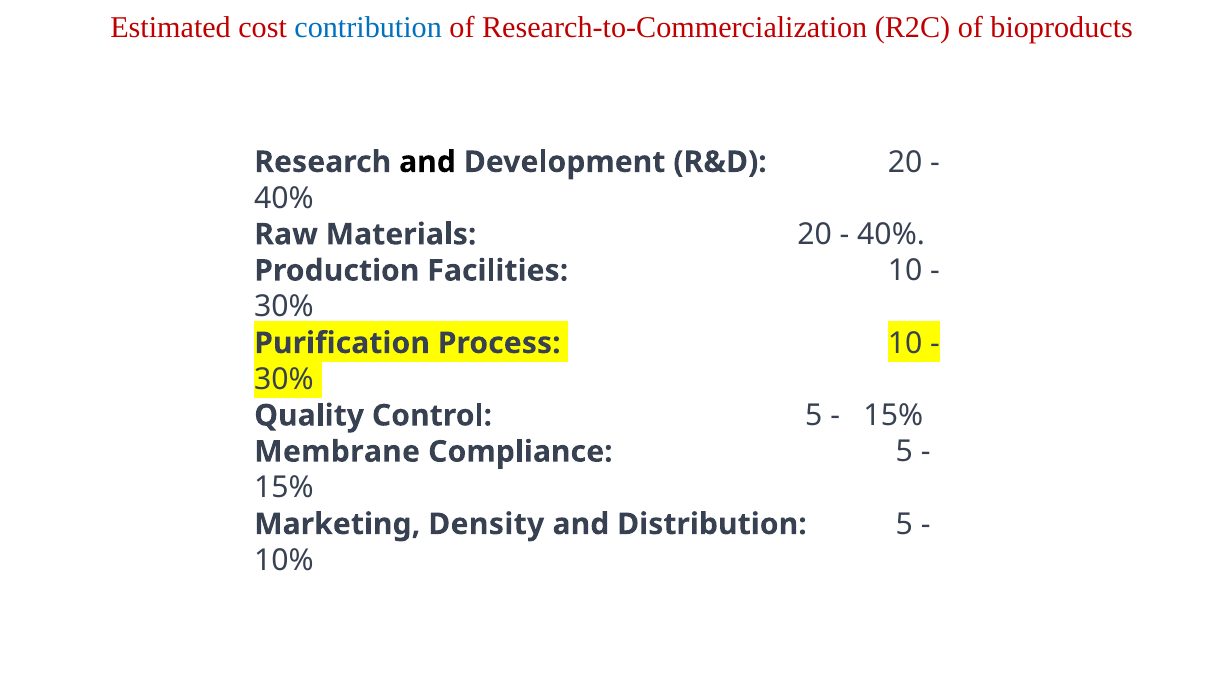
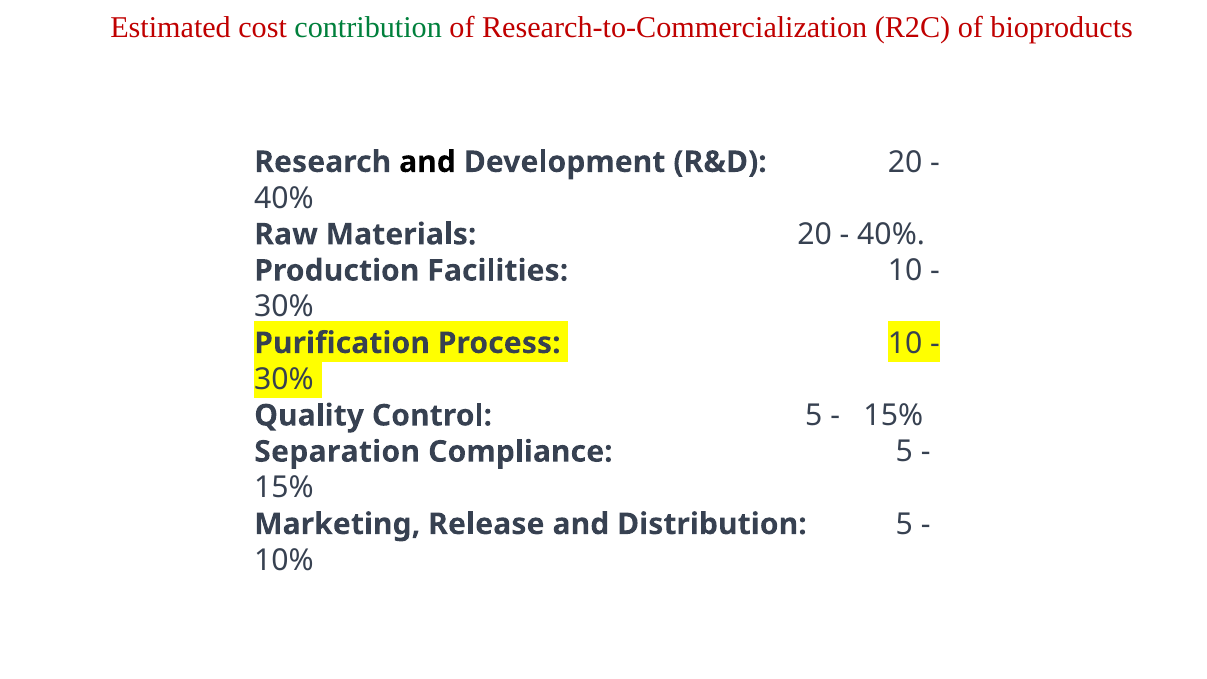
contribution colour: blue -> green
Membrane: Membrane -> Separation
Density: Density -> Release
